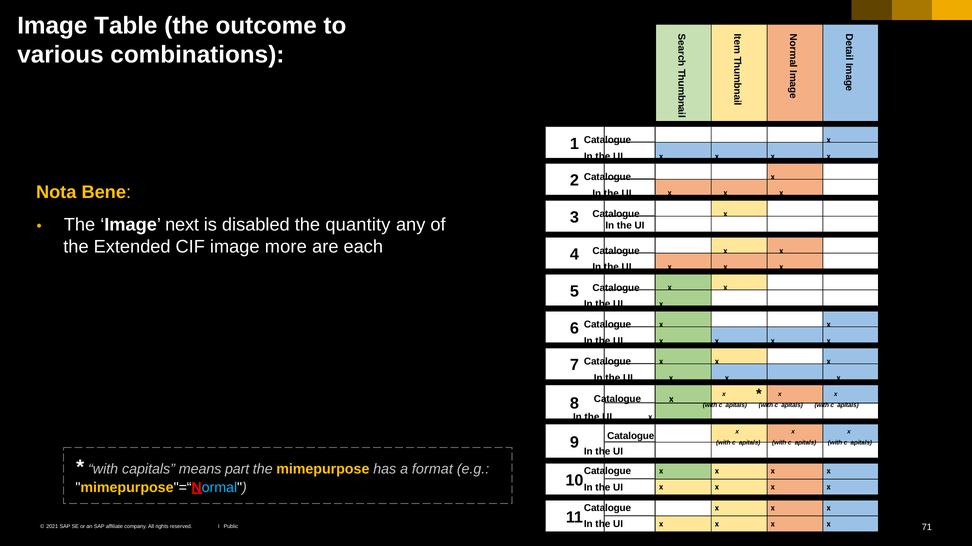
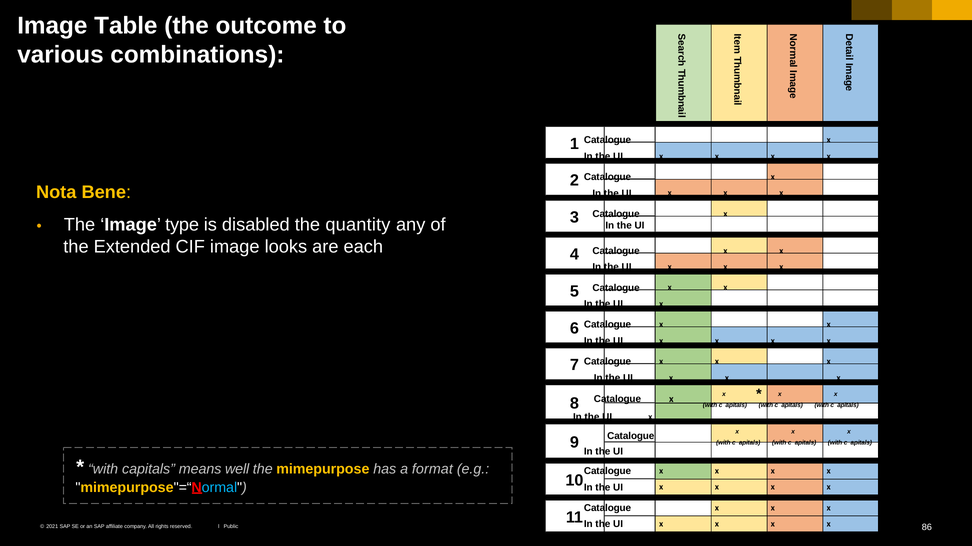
next: next -> type
more: more -> looks
part: part -> well
71: 71 -> 86
